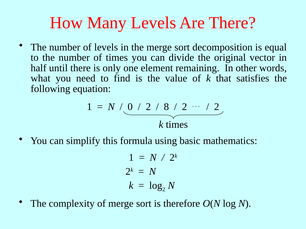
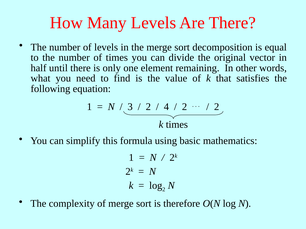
0: 0 -> 3
8: 8 -> 4
